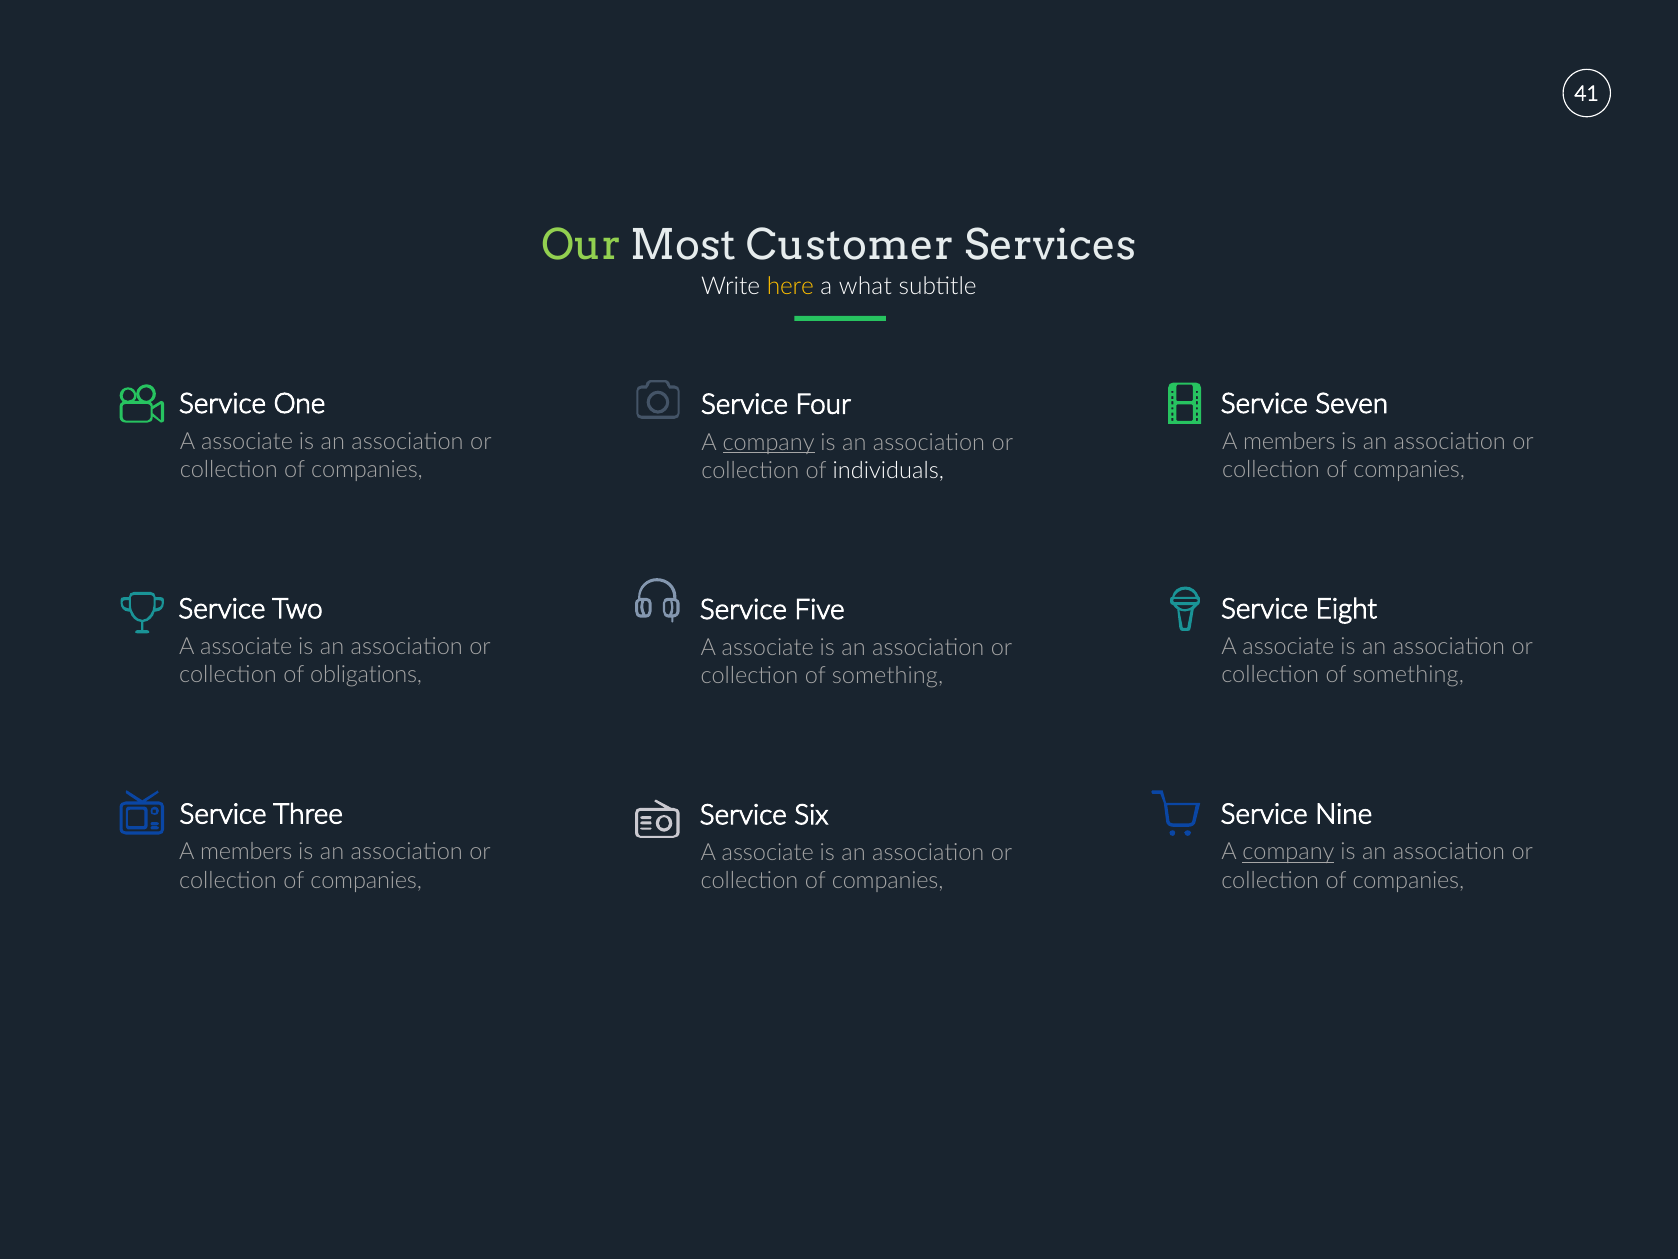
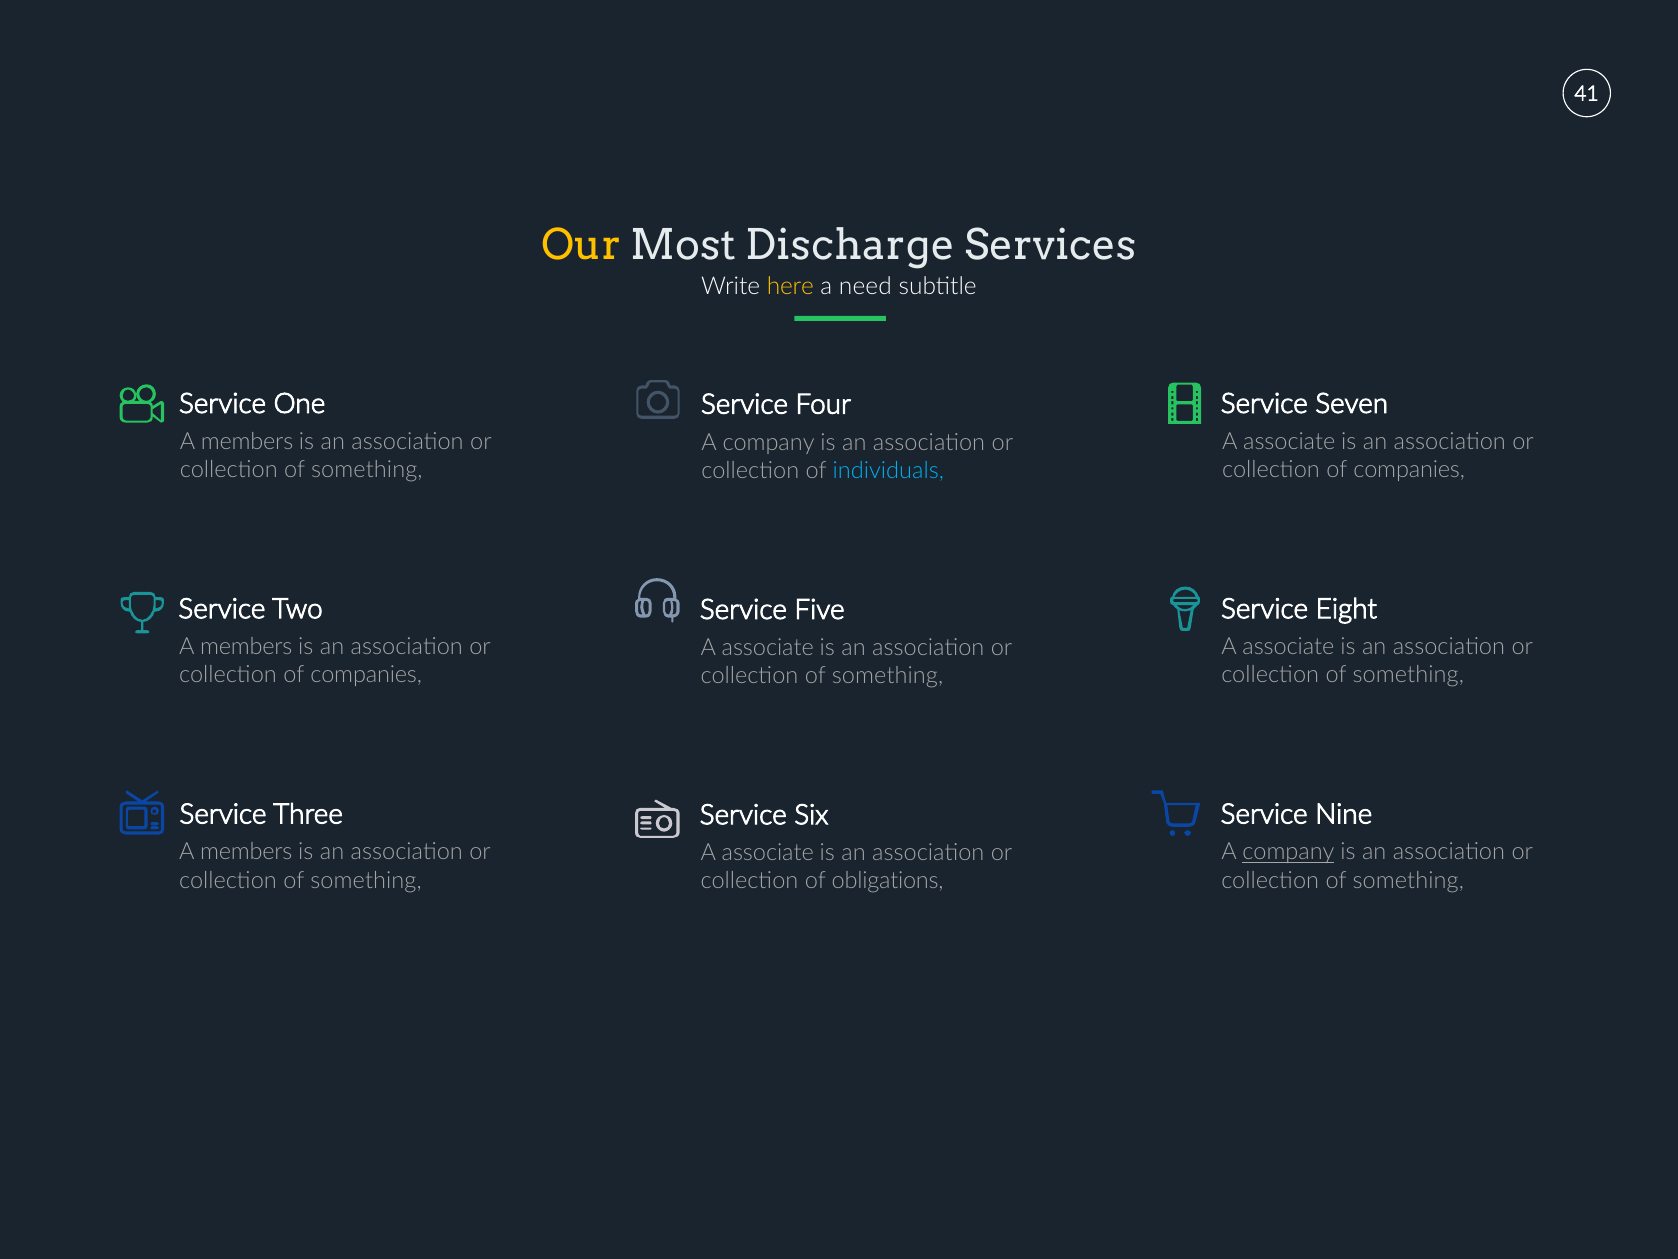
Our colour: light green -> yellow
Customer: Customer -> Discharge
what: what -> need
associate at (247, 441): associate -> members
members at (1289, 441): members -> associate
company at (769, 442) underline: present -> none
companies at (367, 470): companies -> something
individuals colour: white -> light blue
associate at (246, 647): associate -> members
obligations at (366, 675): obligations -> companies
companies at (366, 880): companies -> something
companies at (1408, 880): companies -> something
companies at (888, 881): companies -> obligations
